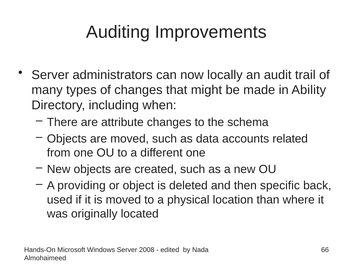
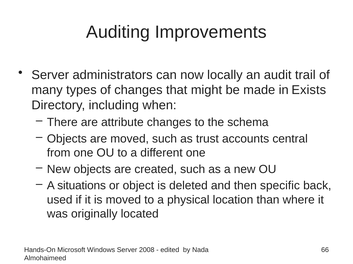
Ability: Ability -> Exists
data: data -> trust
related: related -> central
providing: providing -> situations
